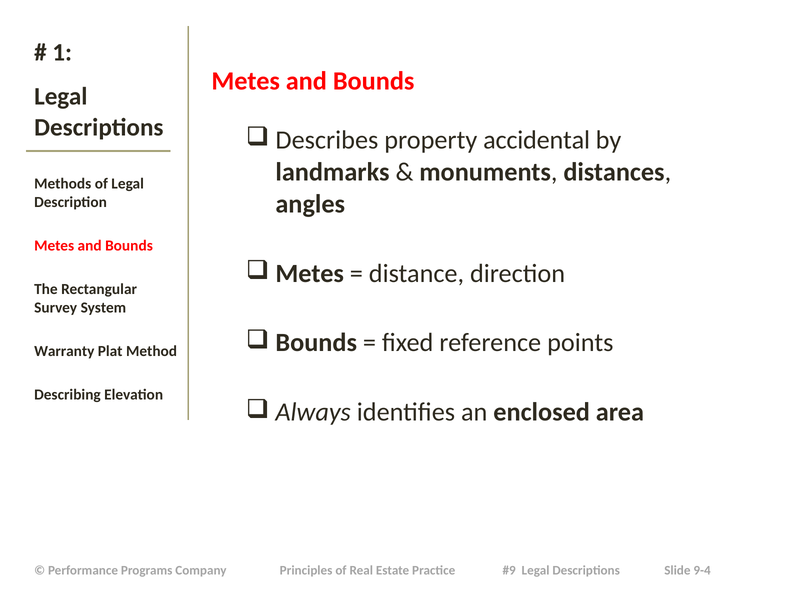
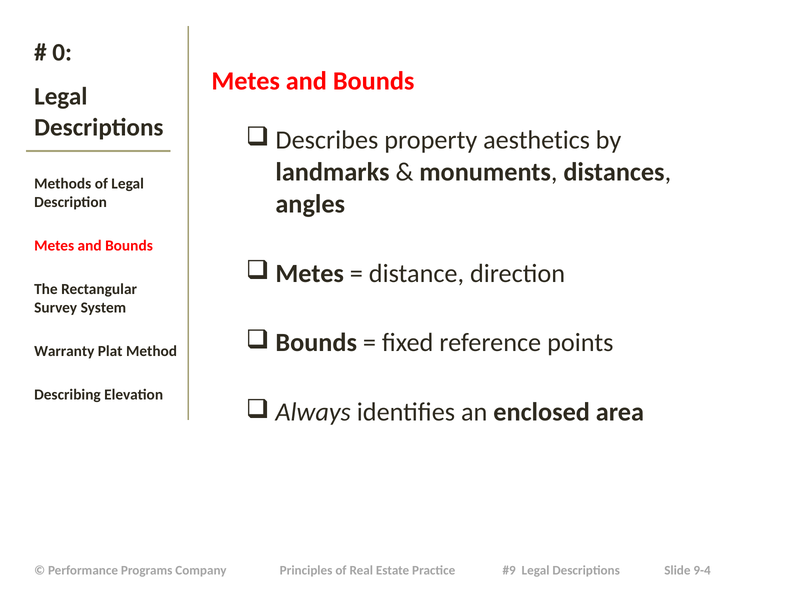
1: 1 -> 0
accidental: accidental -> aesthetics
